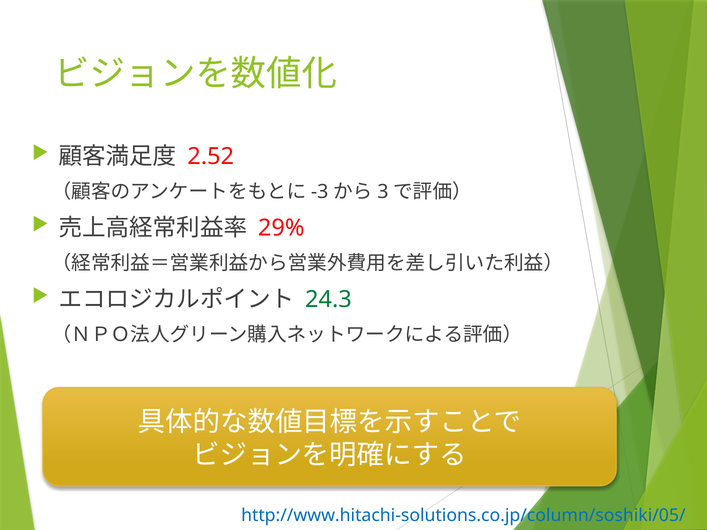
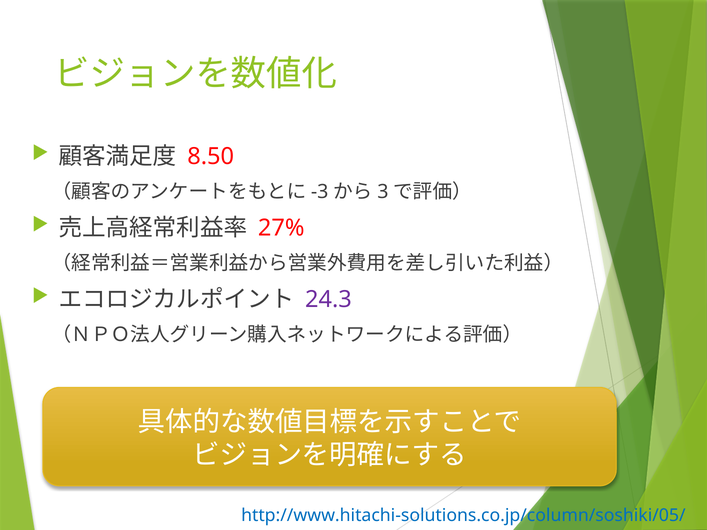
2.52: 2.52 -> 8.50
29%: 29% -> 27%
24.3 colour: green -> purple
